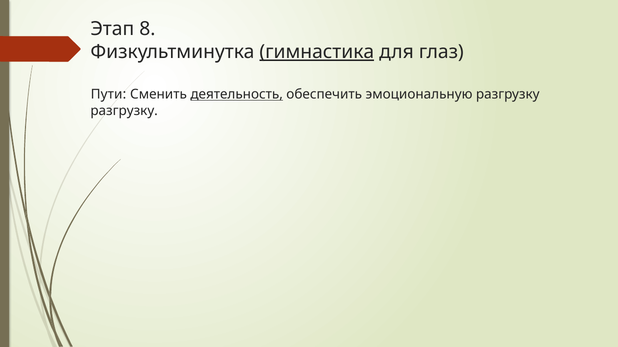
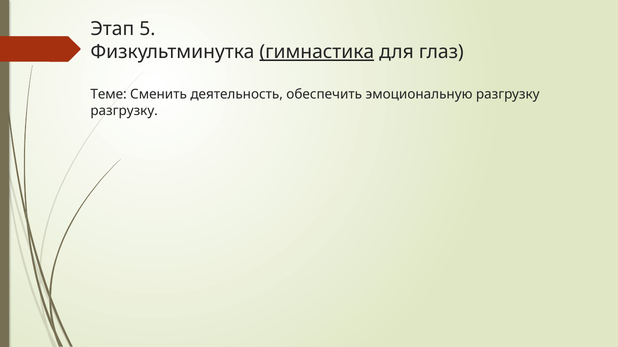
8: 8 -> 5
Пути: Пути -> Теме
деятельность underline: present -> none
